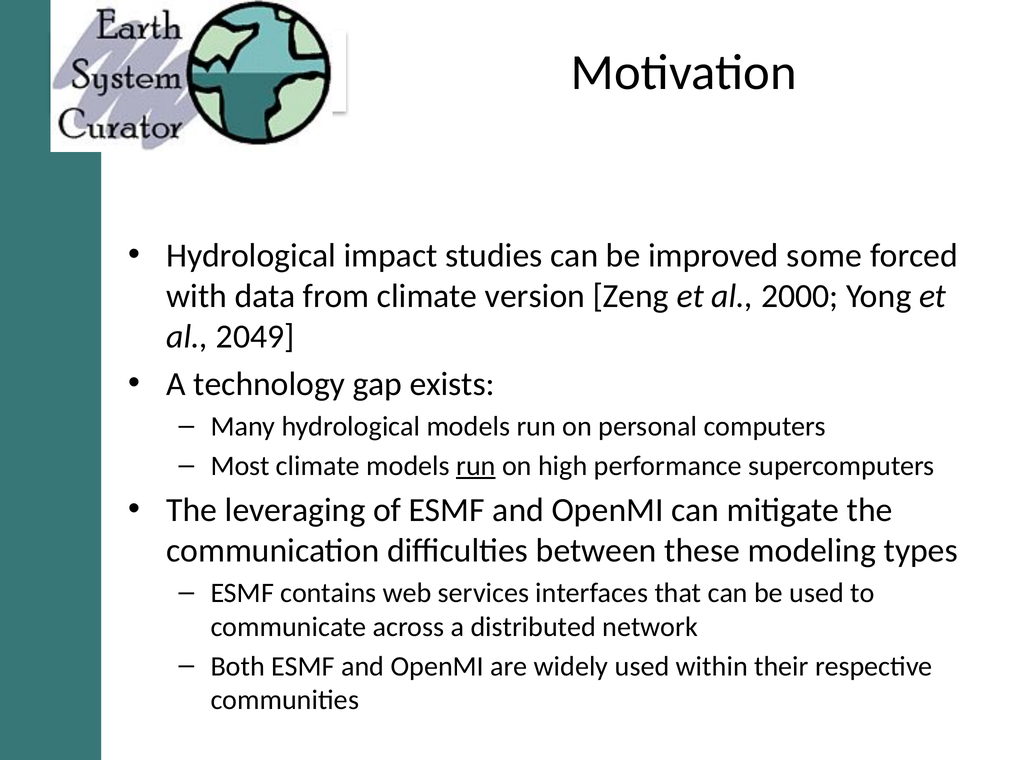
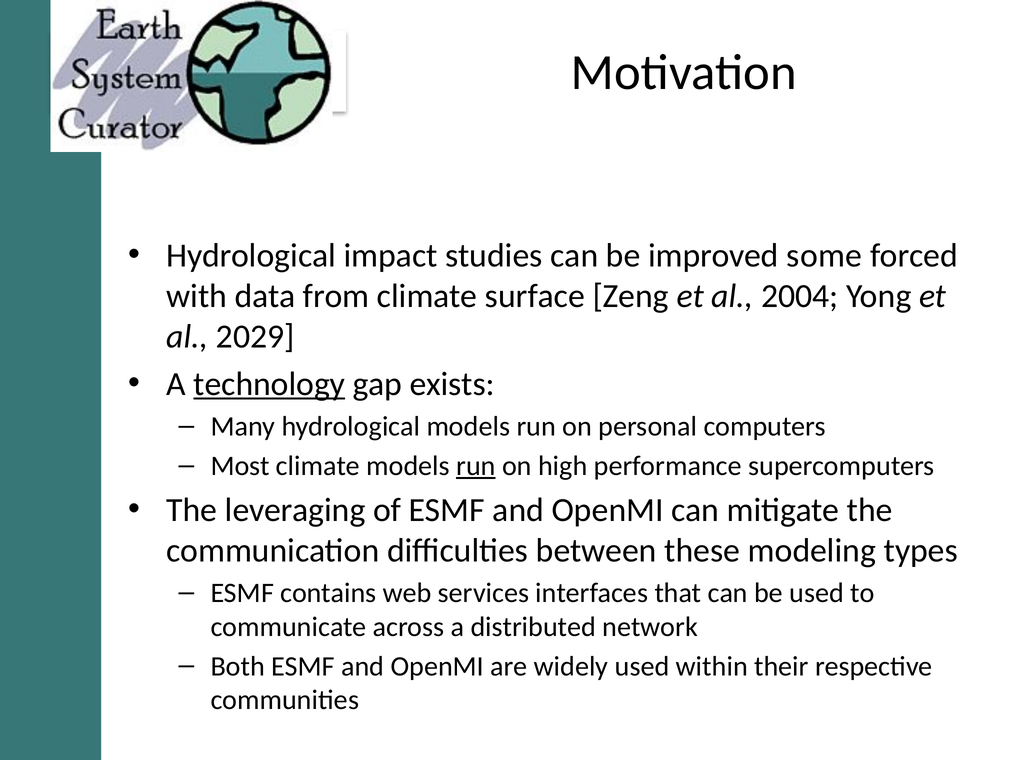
version: version -> surface
2000: 2000 -> 2004
2049: 2049 -> 2029
technology underline: none -> present
